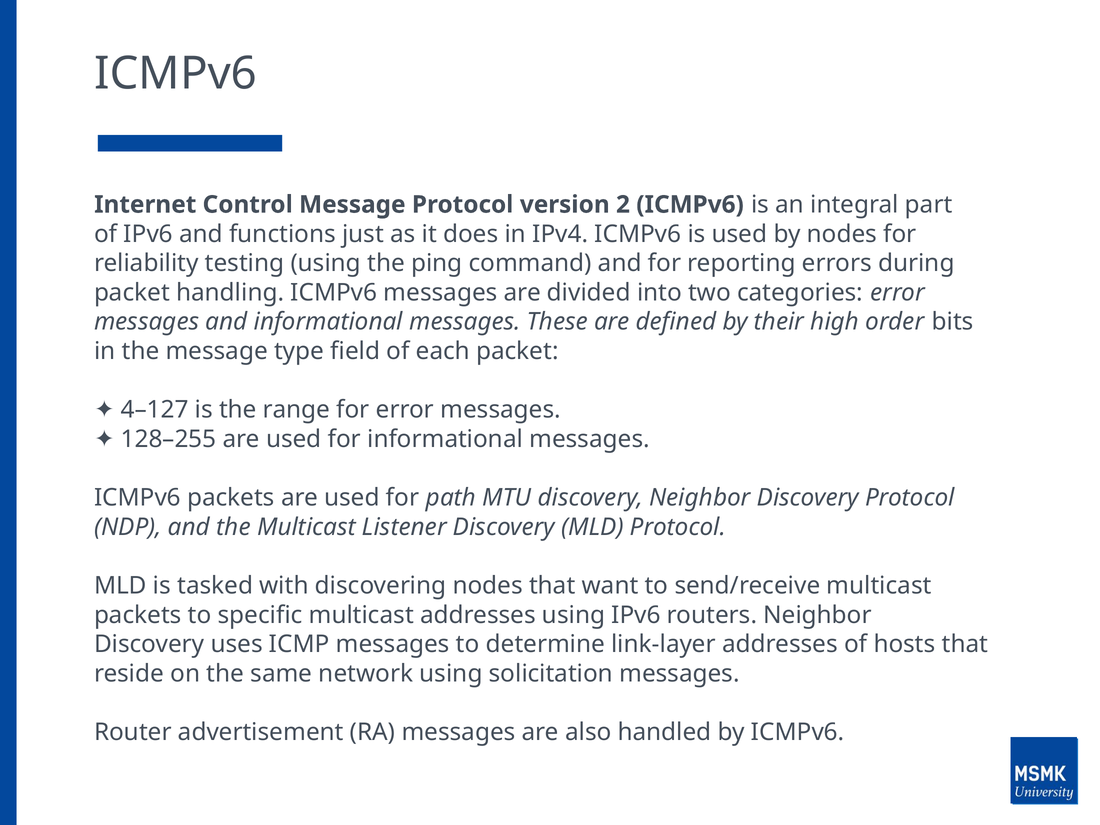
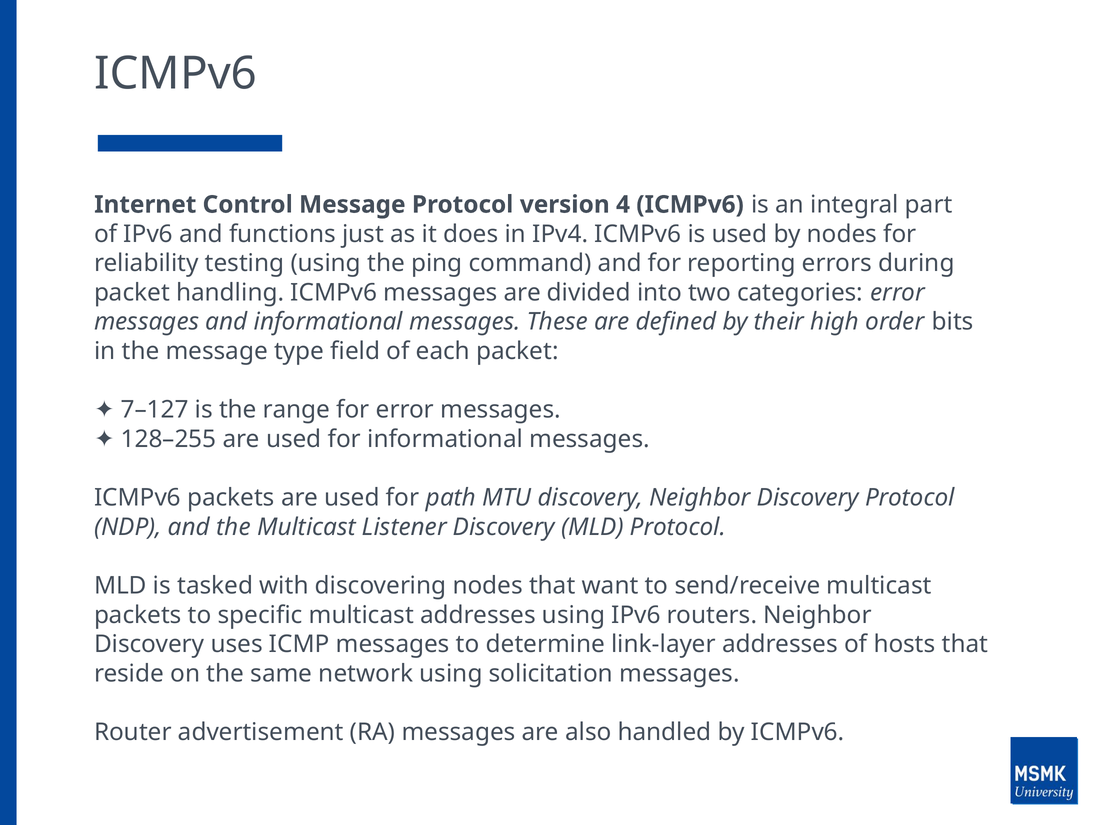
2: 2 -> 4
4–127: 4–127 -> 7–127
